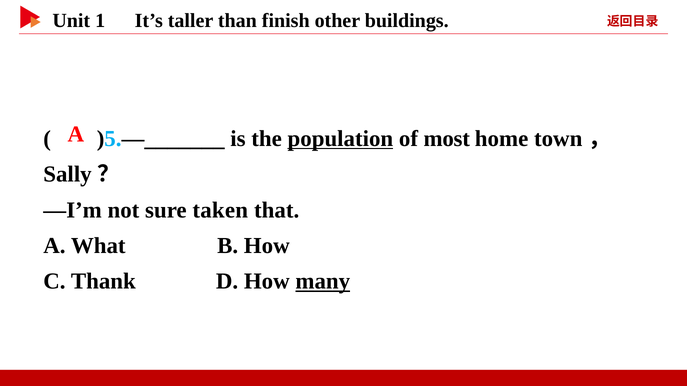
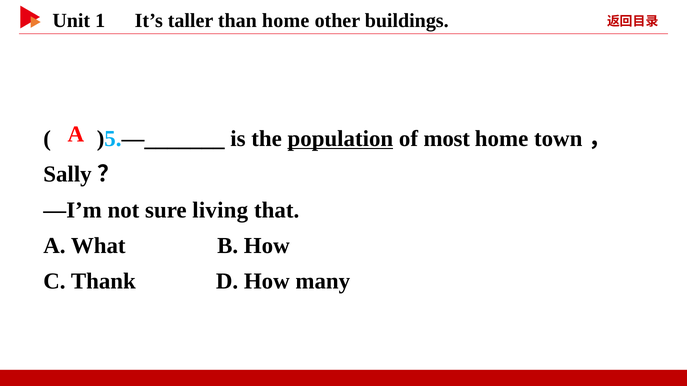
finish at (286, 20): finish -> home
taken: taken -> living
many underline: present -> none
